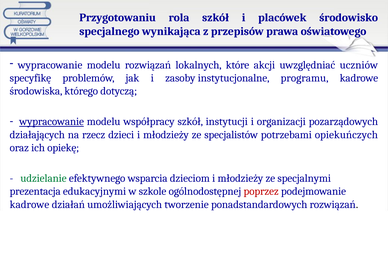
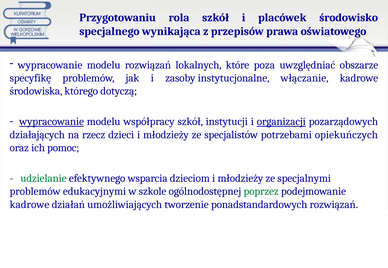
akcji: akcji -> poza
uczniów: uczniów -> obszarze
programu: programu -> włączanie
organizacji underline: none -> present
opiekę: opiekę -> pomoc
prezentacja at (35, 192): prezentacja -> problemów
poprzez colour: red -> green
